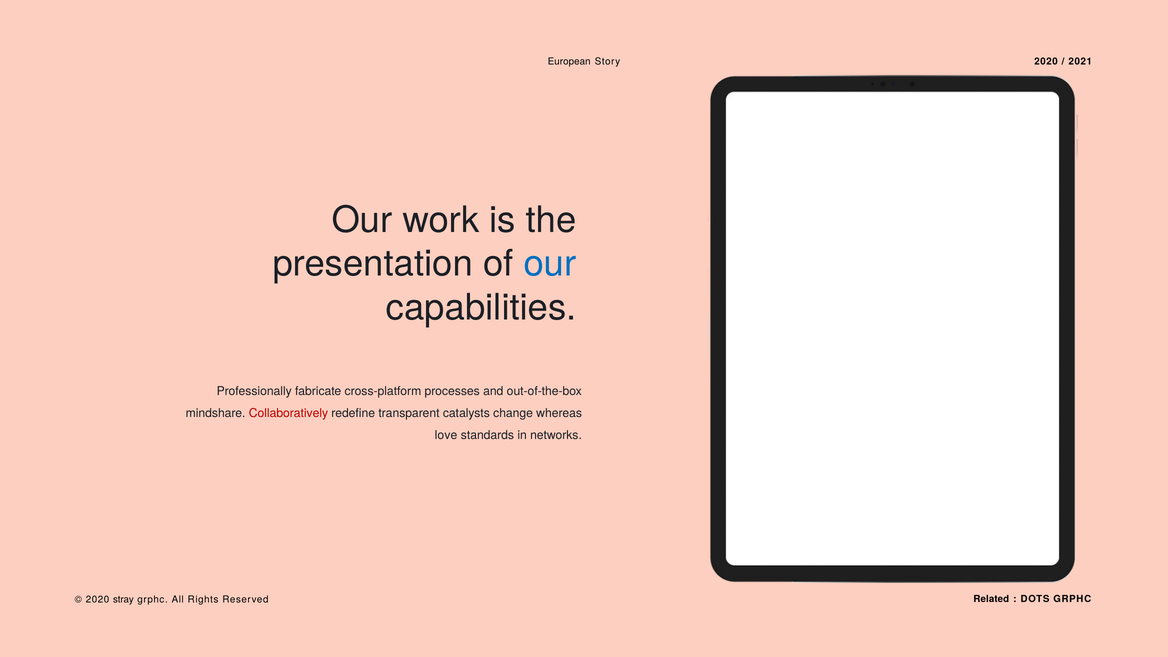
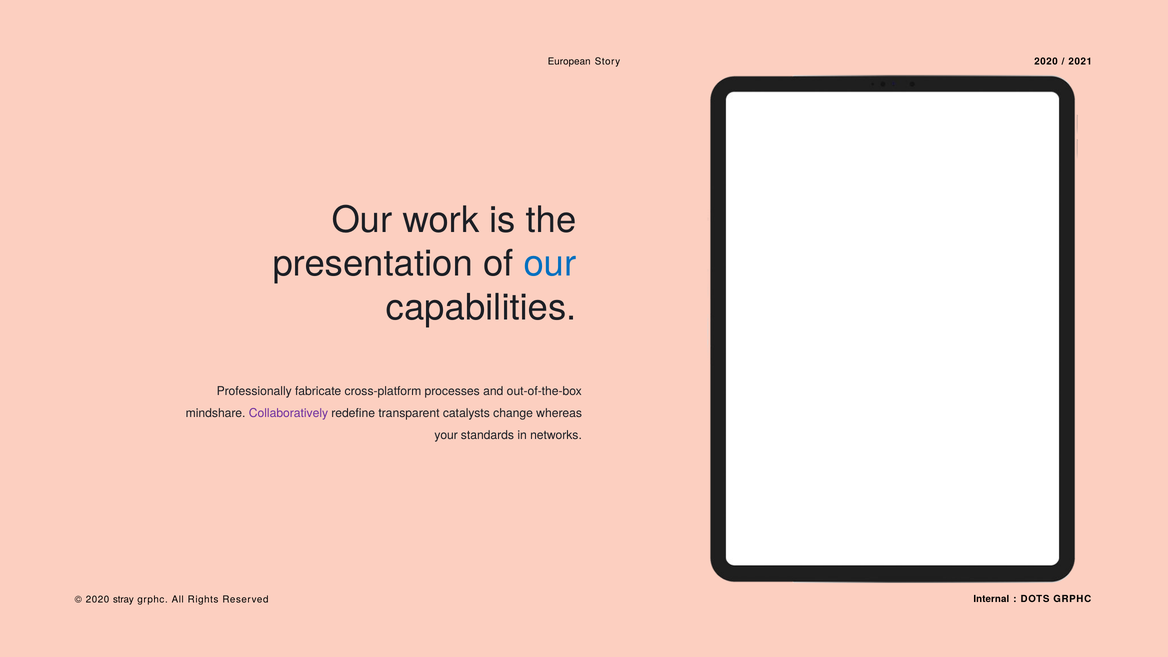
Collaboratively colour: red -> purple
love: love -> your
Related: Related -> Internal
